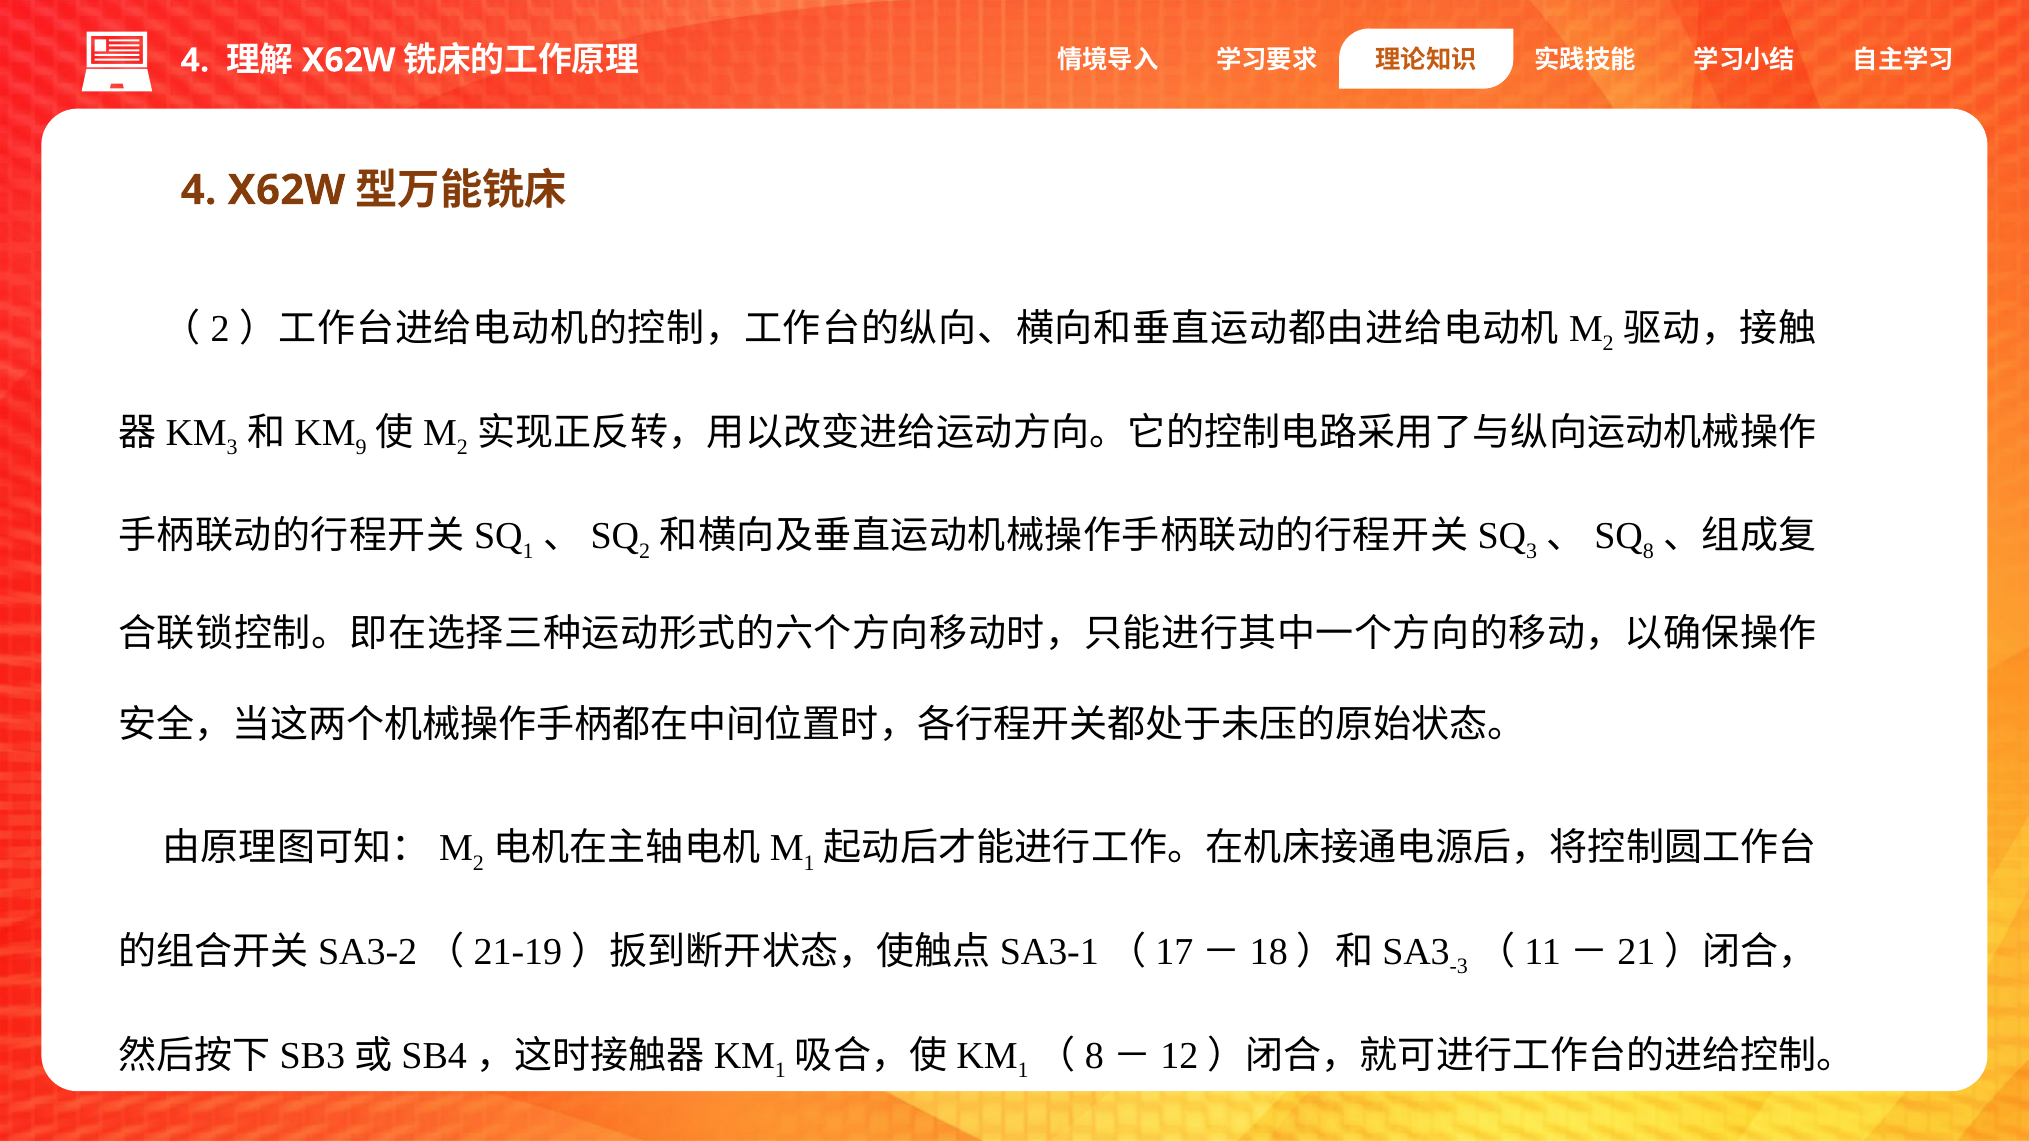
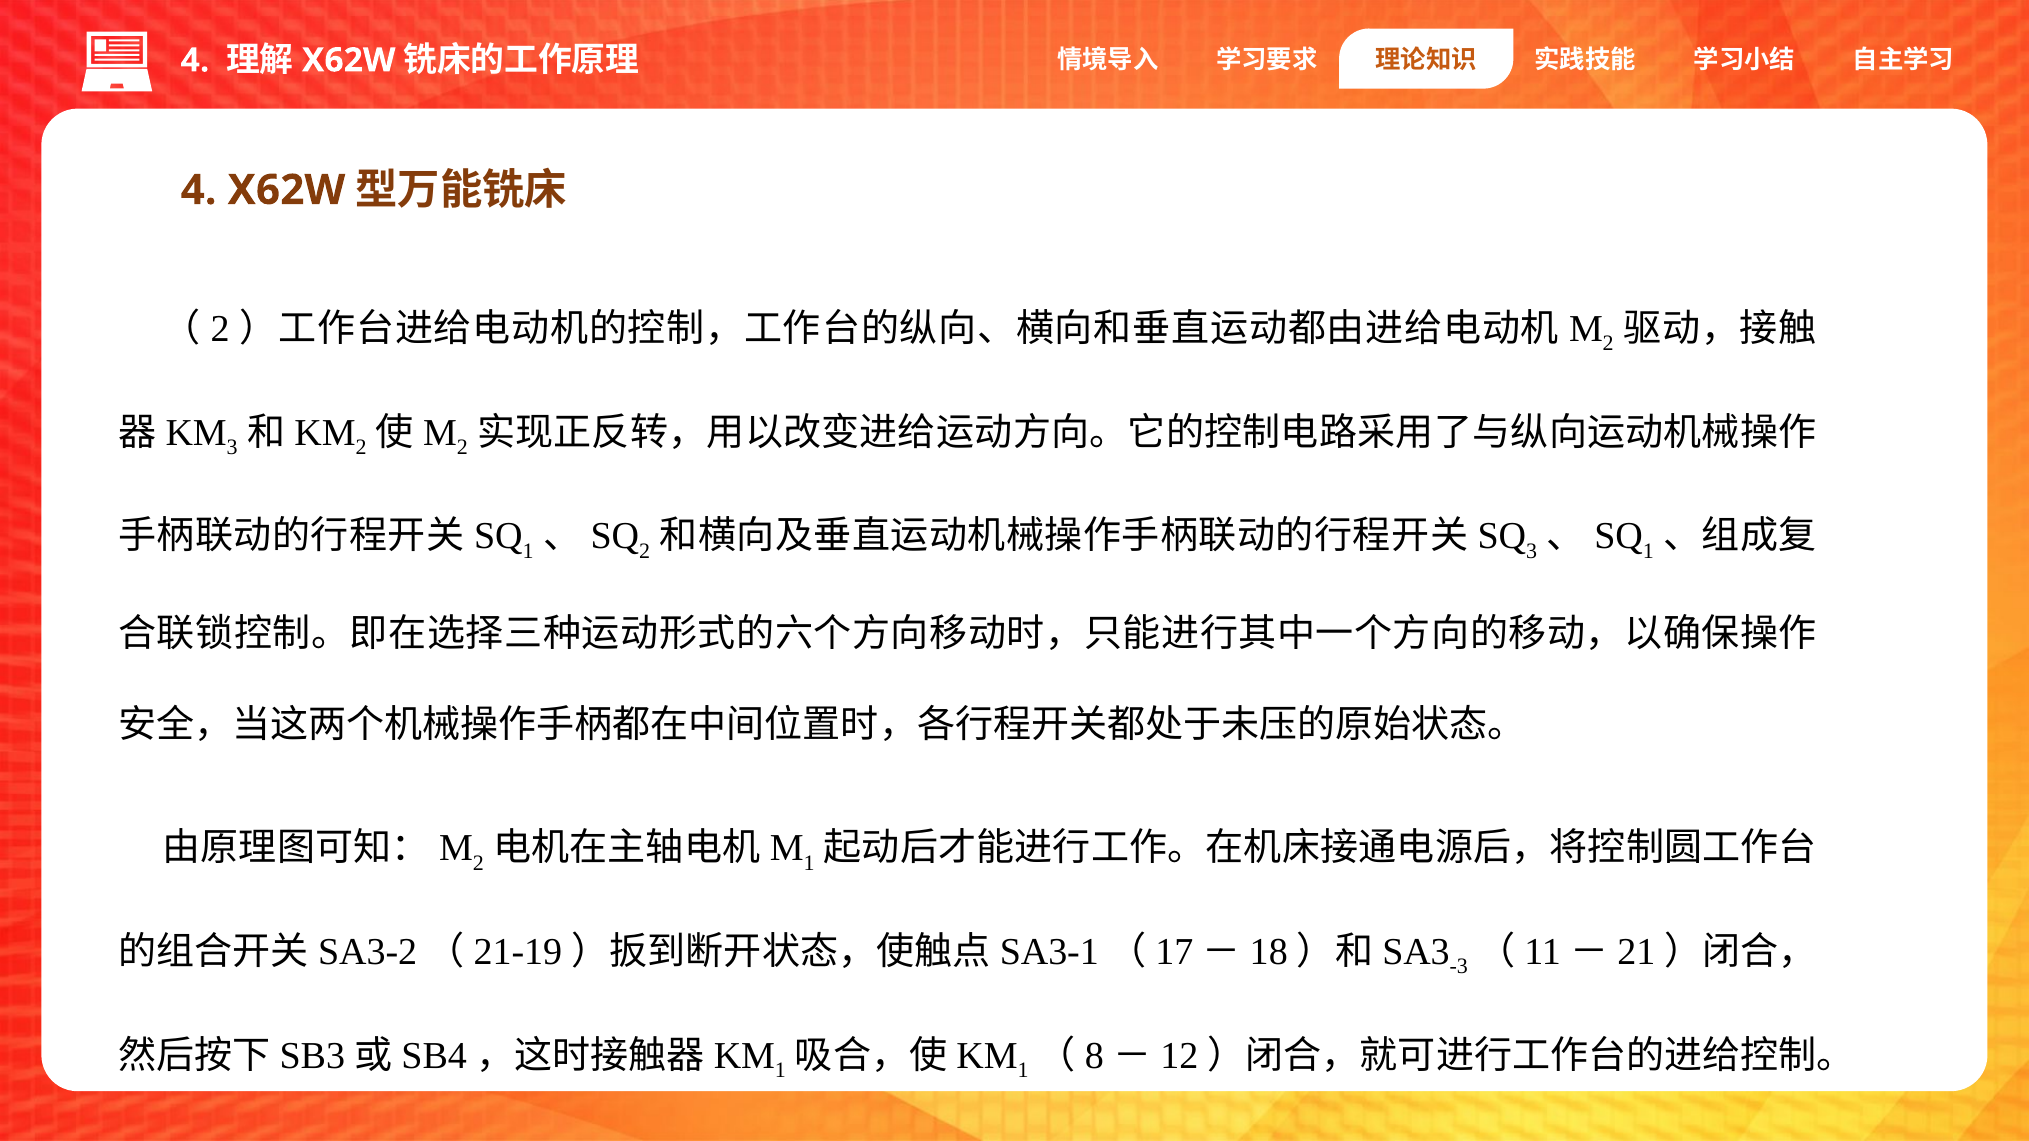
9 at (361, 448): 9 -> 2
8 at (1648, 551): 8 -> 1
